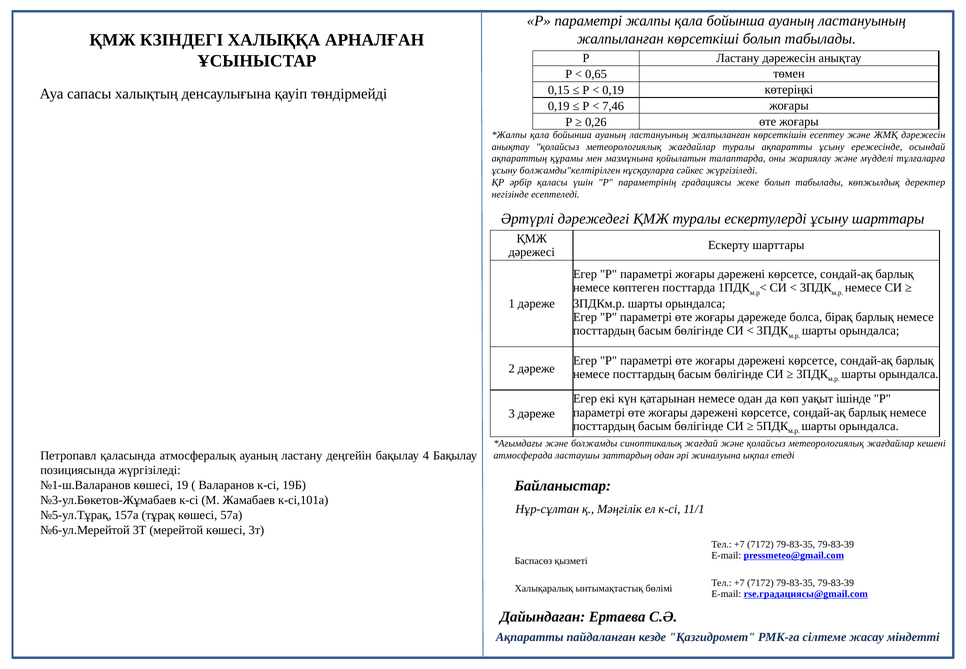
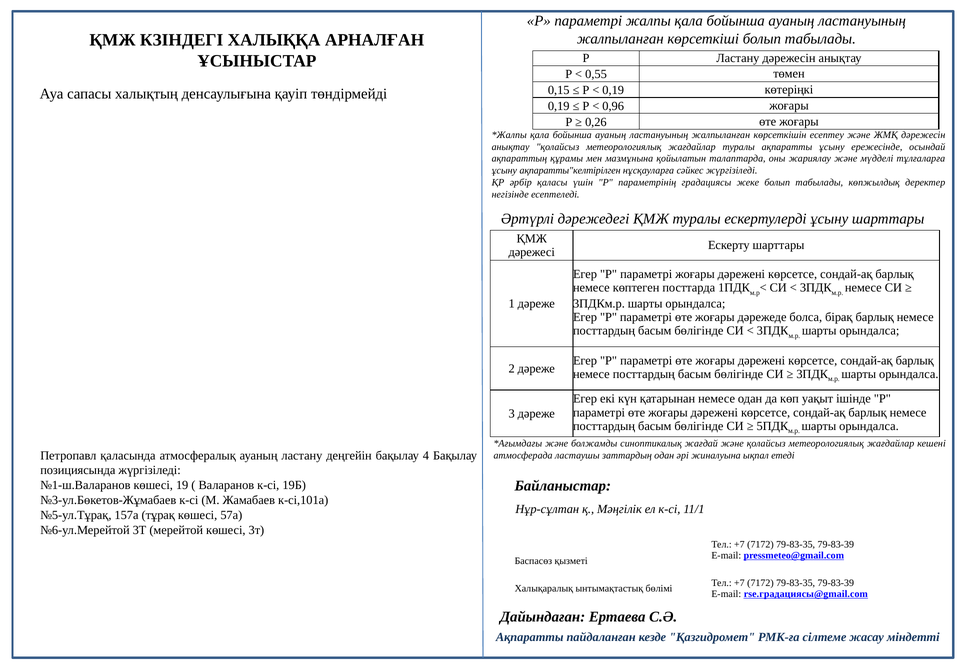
0,65: 0,65 -> 0,55
7,46: 7,46 -> 0,96
болжамды"келтірілген: болжамды"келтірілген -> ақпаратты"келтірілген
